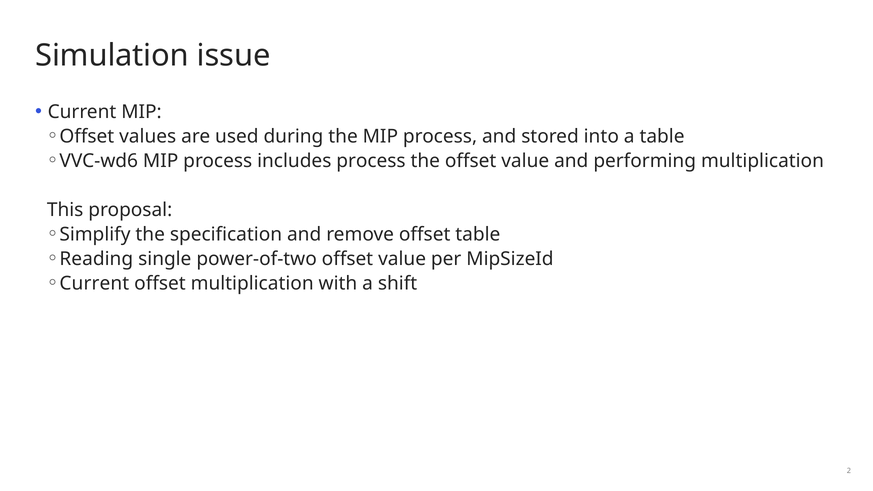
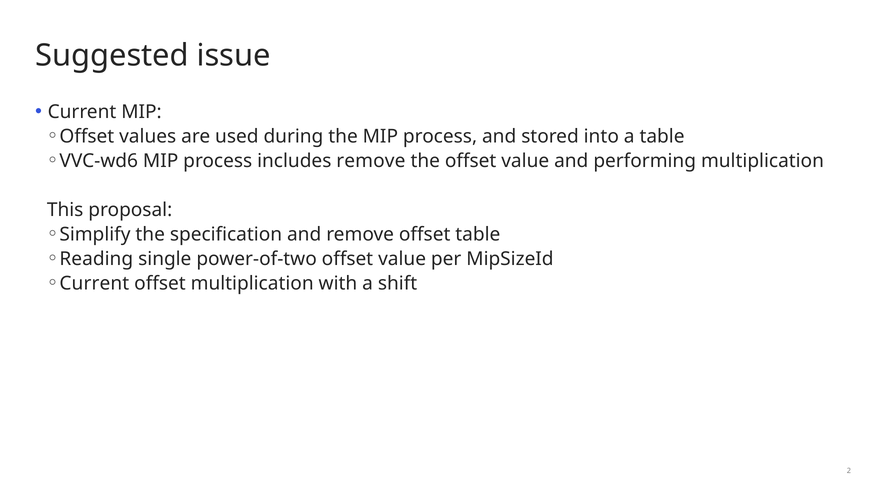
Simulation: Simulation -> Suggested
includes process: process -> remove
